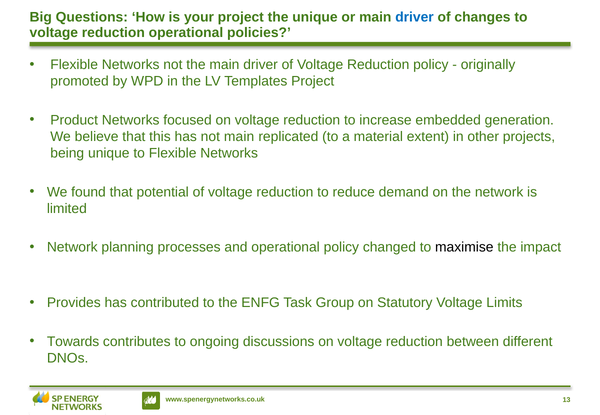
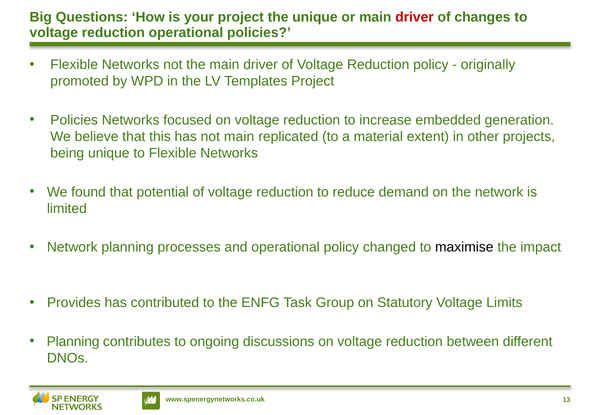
driver at (414, 17) colour: blue -> red
Product at (74, 120): Product -> Policies
Towards at (73, 342): Towards -> Planning
